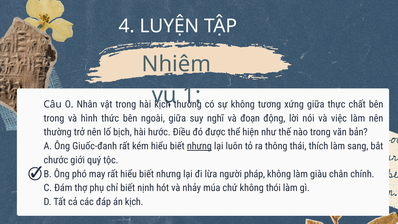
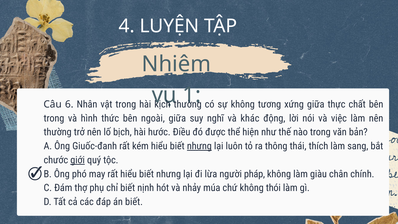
0: 0 -> 6
đoạn: đoạn -> khác
giới underline: none -> present
án kịch: kịch -> biết
